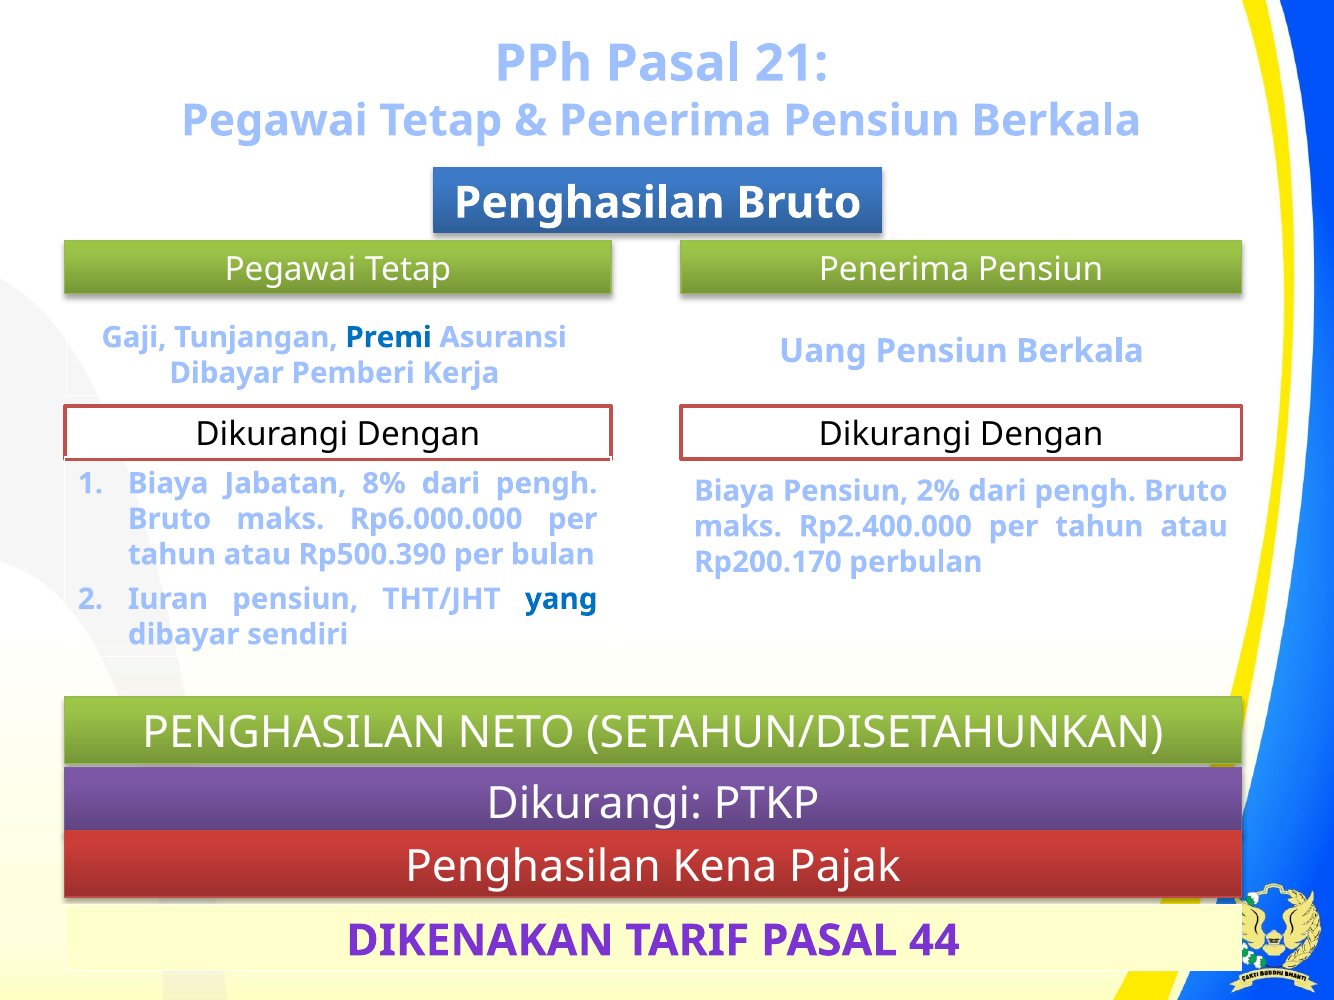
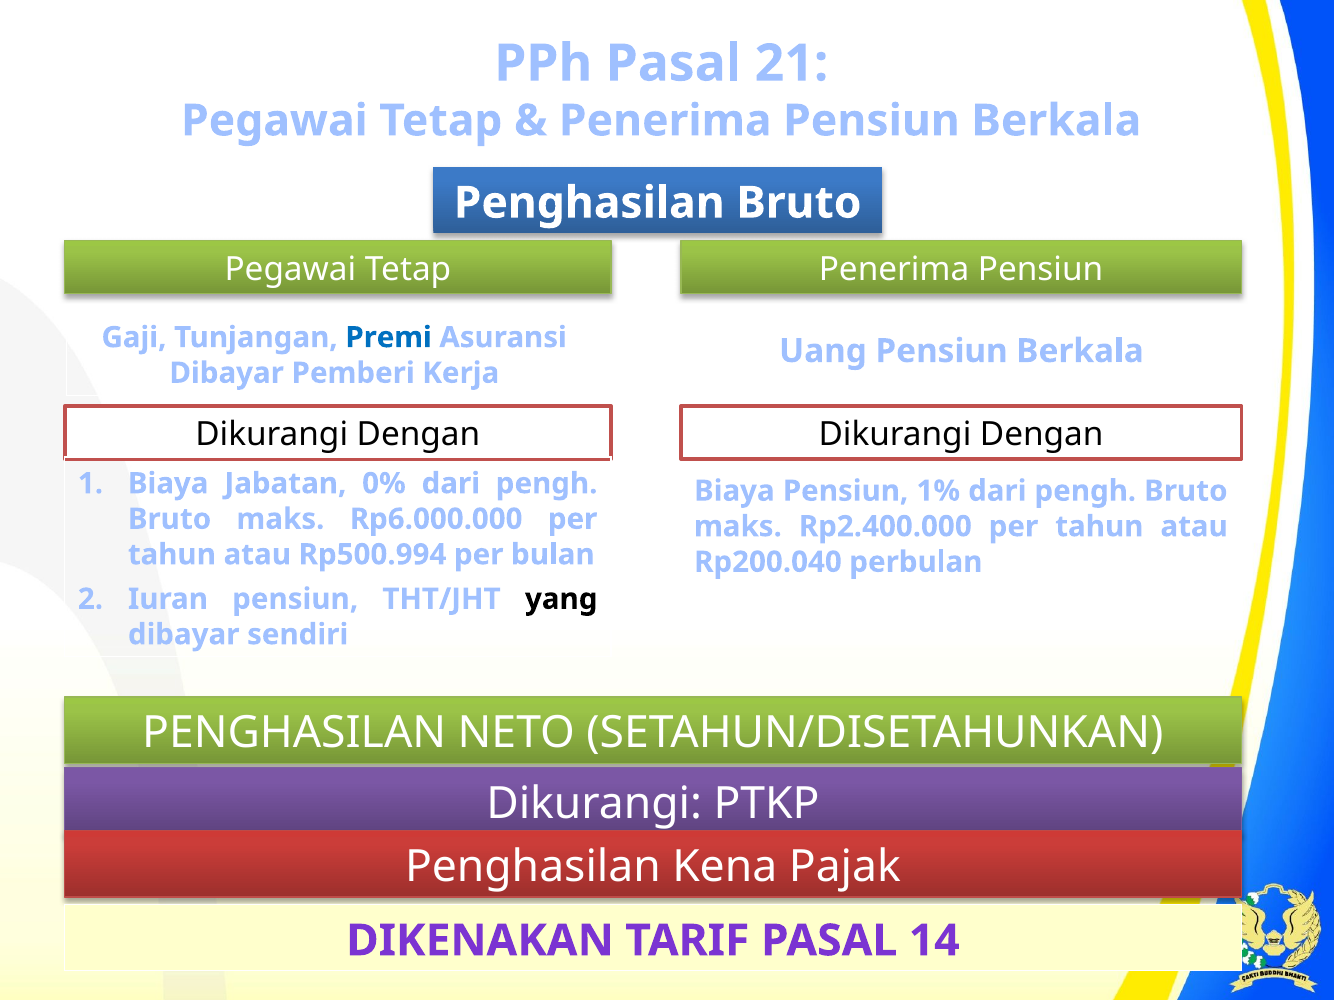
8%: 8% -> 0%
2%: 2% -> 1%
Rp500.390: Rp500.390 -> Rp500.994
Rp200.170: Rp200.170 -> Rp200.040
yang colour: blue -> black
44: 44 -> 14
